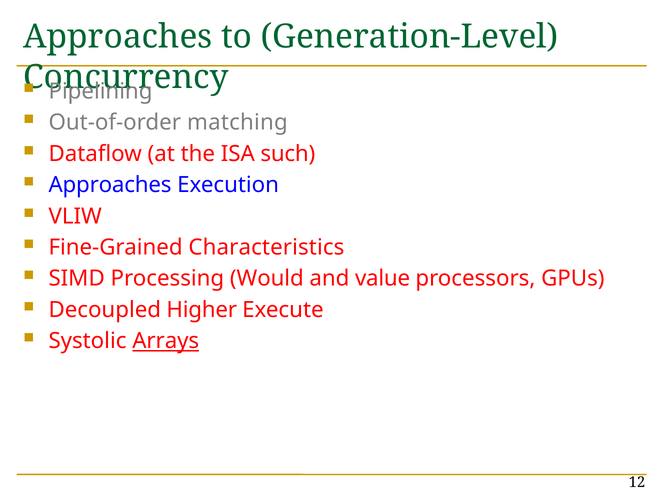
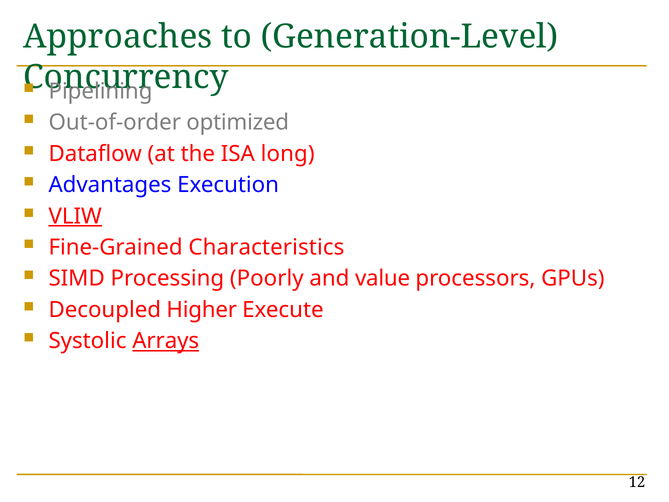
matching: matching -> optimized
such: such -> long
Approaches at (110, 185): Approaches -> Advantages
VLIW underline: none -> present
Would: Would -> Poorly
